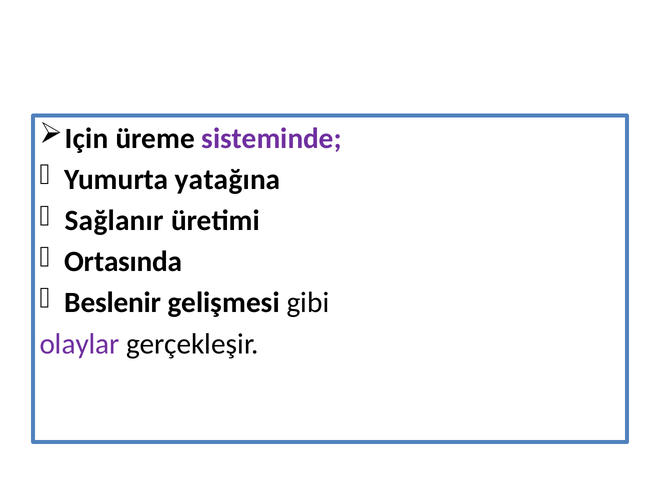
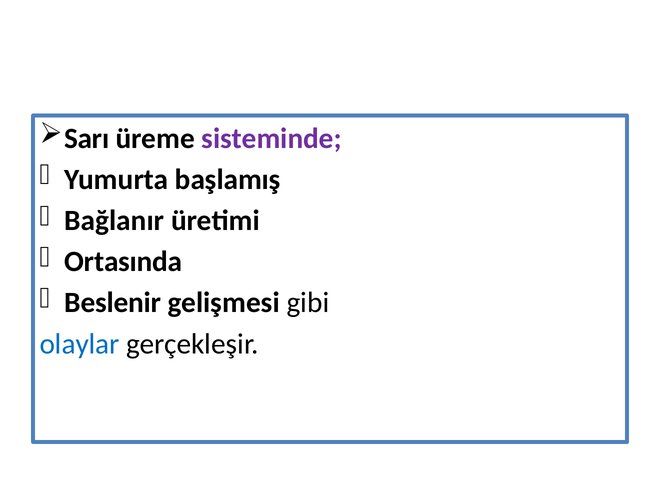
Için: Için -> Sarı
yatağına: yatağına -> başlamış
Sağlanır: Sağlanır -> Bağlanır
olaylar colour: purple -> blue
